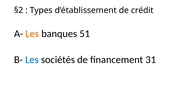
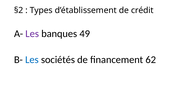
Les at (32, 34) colour: orange -> purple
51: 51 -> 49
31: 31 -> 62
